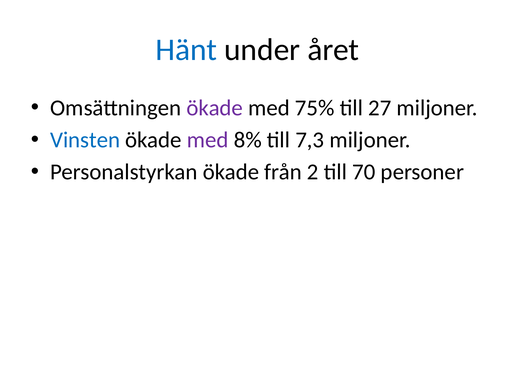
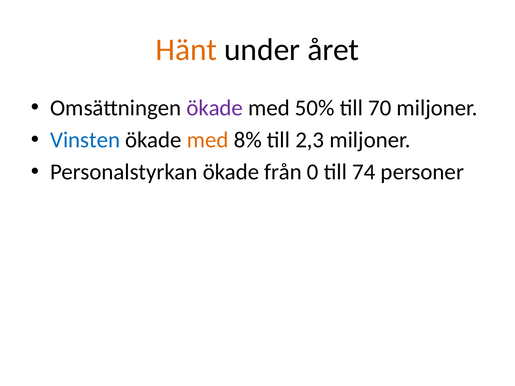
Hänt colour: blue -> orange
75%: 75% -> 50%
27: 27 -> 70
med at (208, 140) colour: purple -> orange
7,3: 7,3 -> 2,3
2: 2 -> 0
70: 70 -> 74
